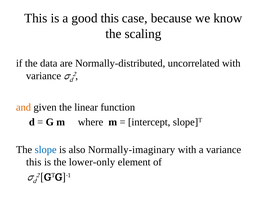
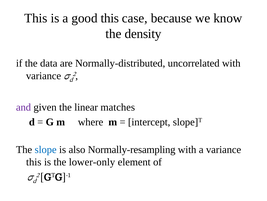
scaling: scaling -> density
and colour: orange -> purple
function: function -> matches
Normally-imaginary: Normally-imaginary -> Normally-resampling
